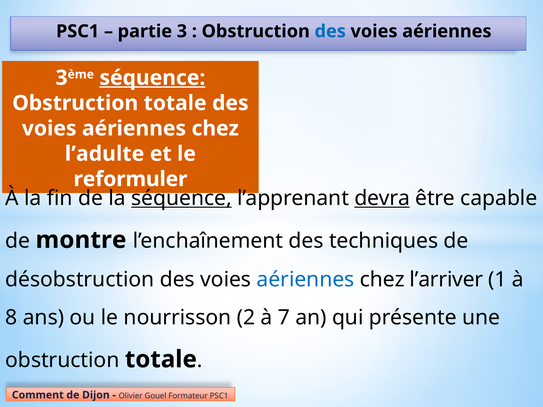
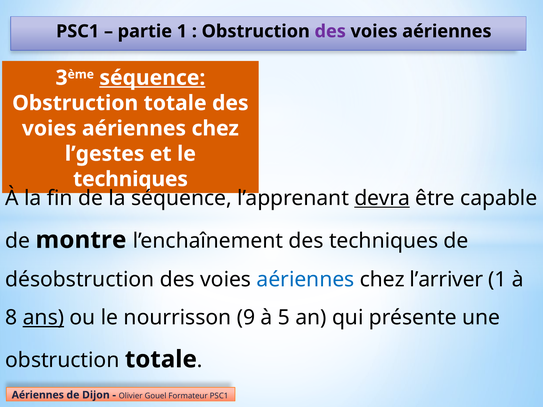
partie 3: 3 -> 1
des at (330, 31) colour: blue -> purple
l’adulte: l’adulte -> l’gestes
reformuler at (130, 179): reformuler -> techniques
séquence at (182, 198) underline: present -> none
ans underline: none -> present
2: 2 -> 9
7: 7 -> 5
Comment at (38, 395): Comment -> Aériennes
